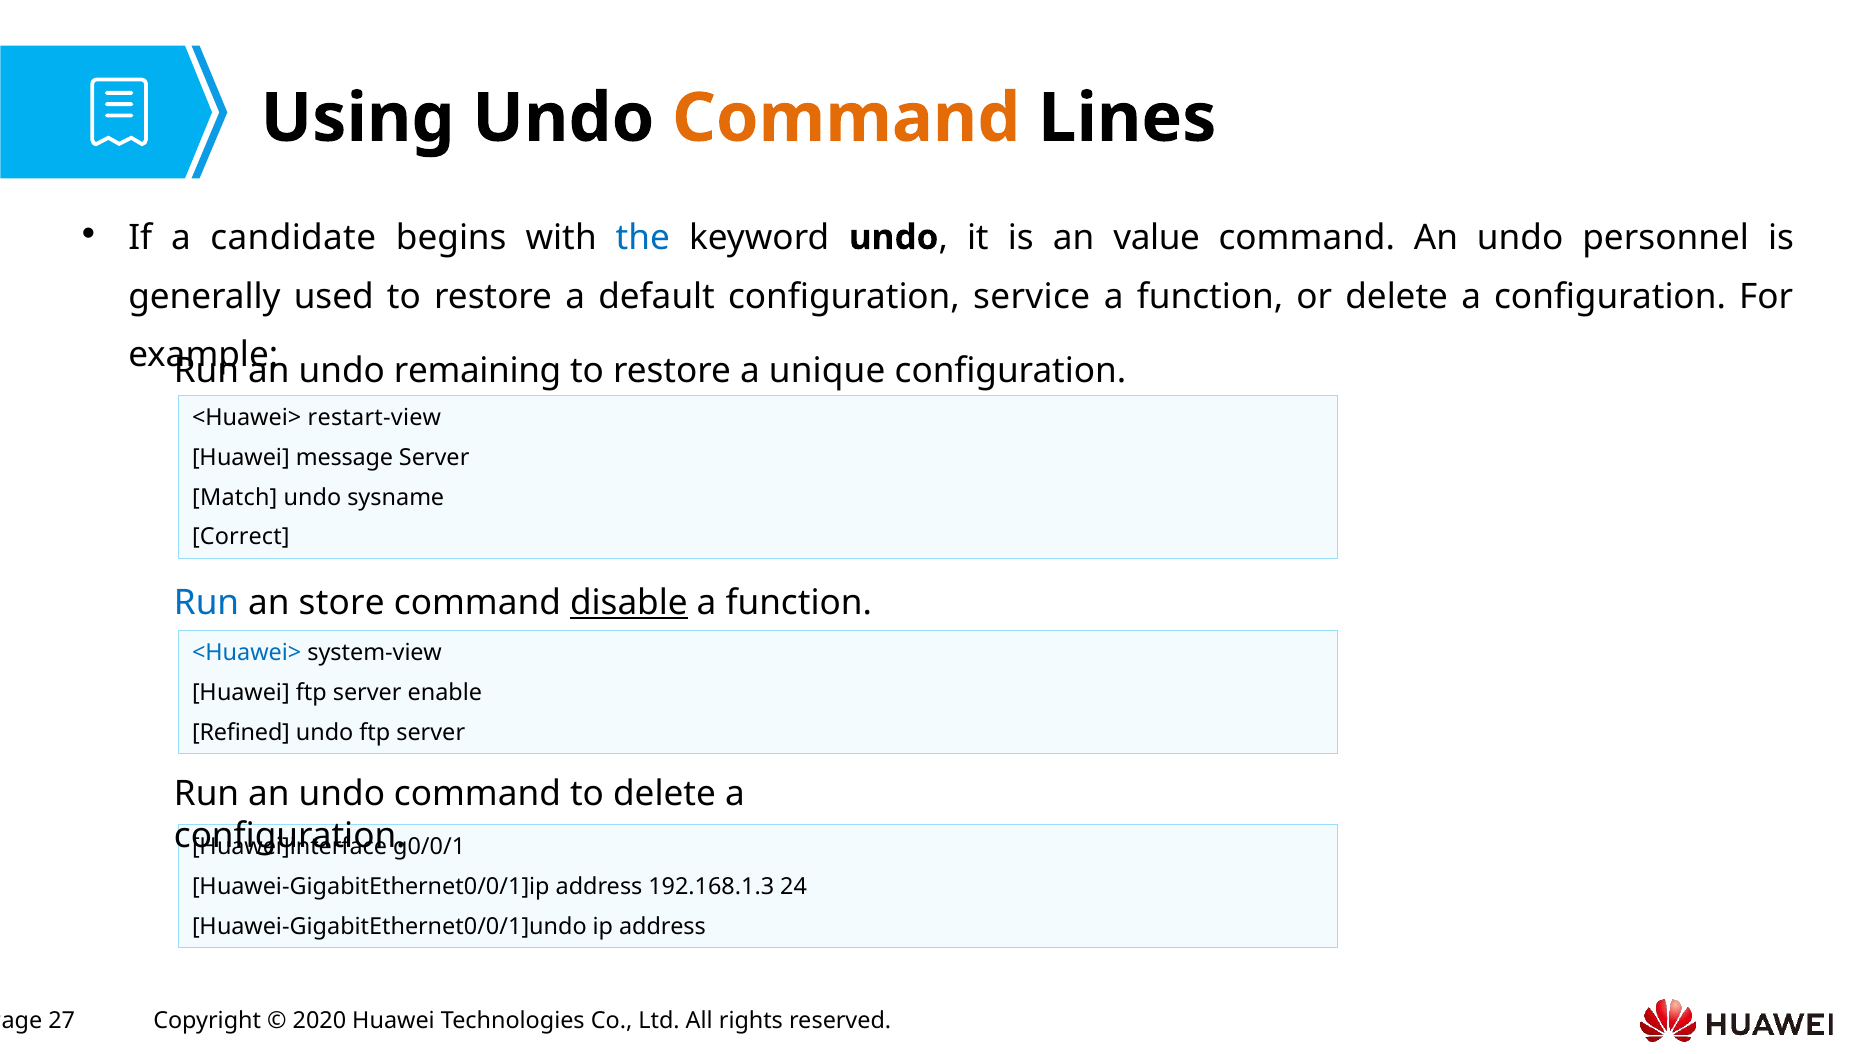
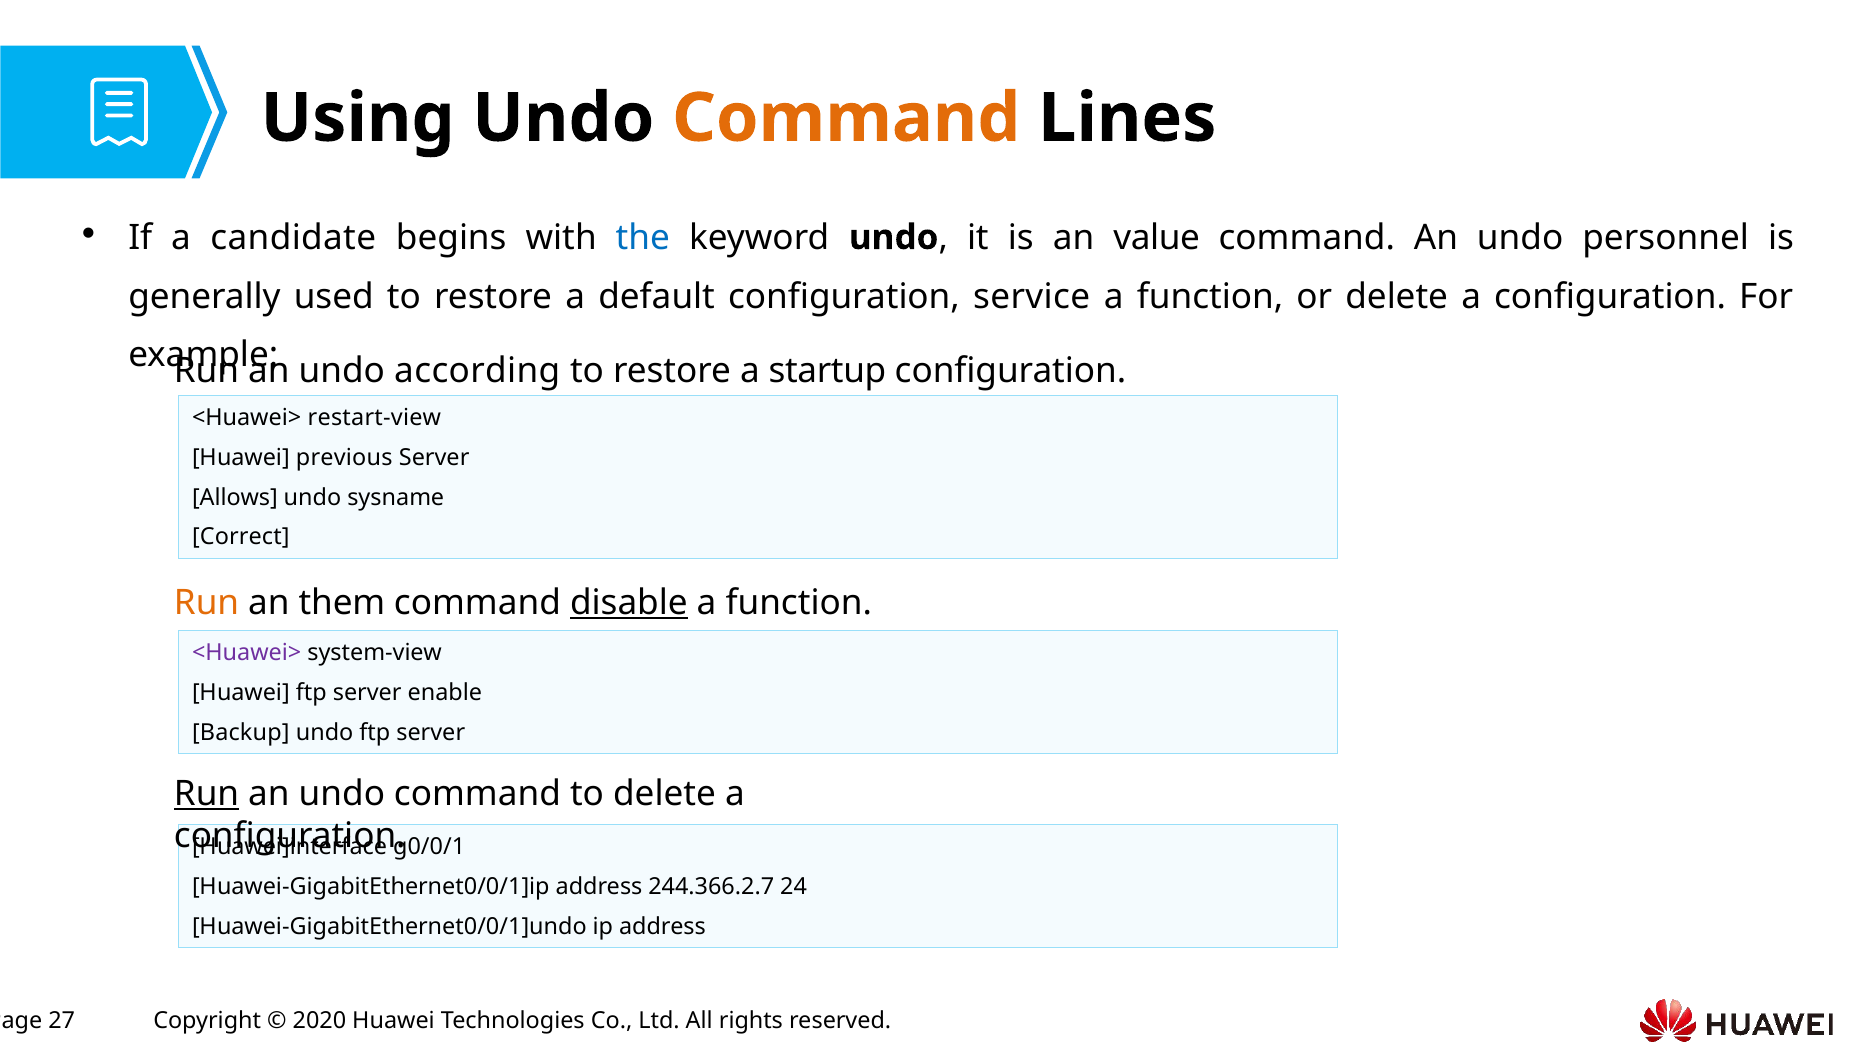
remaining: remaining -> according
unique: unique -> startup
message: message -> previous
Match: Match -> Allows
Run at (207, 603) colour: blue -> orange
store: store -> them
<Huawei> at (247, 653) colour: blue -> purple
Refined: Refined -> Backup
Run at (207, 794) underline: none -> present
192.168.1.3: 192.168.1.3 -> 244.366.2.7
